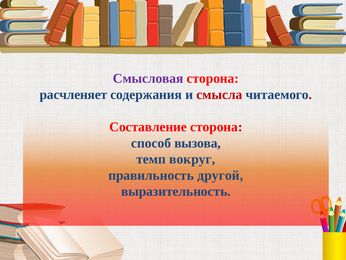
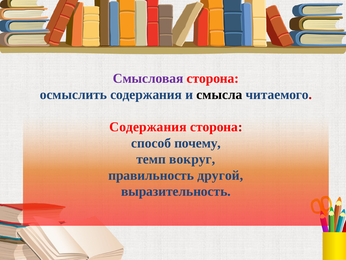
расчленяет: расчленяет -> осмыслить
смысла colour: red -> black
Составление at (148, 127): Составление -> Содержания
вызова: вызова -> почему
